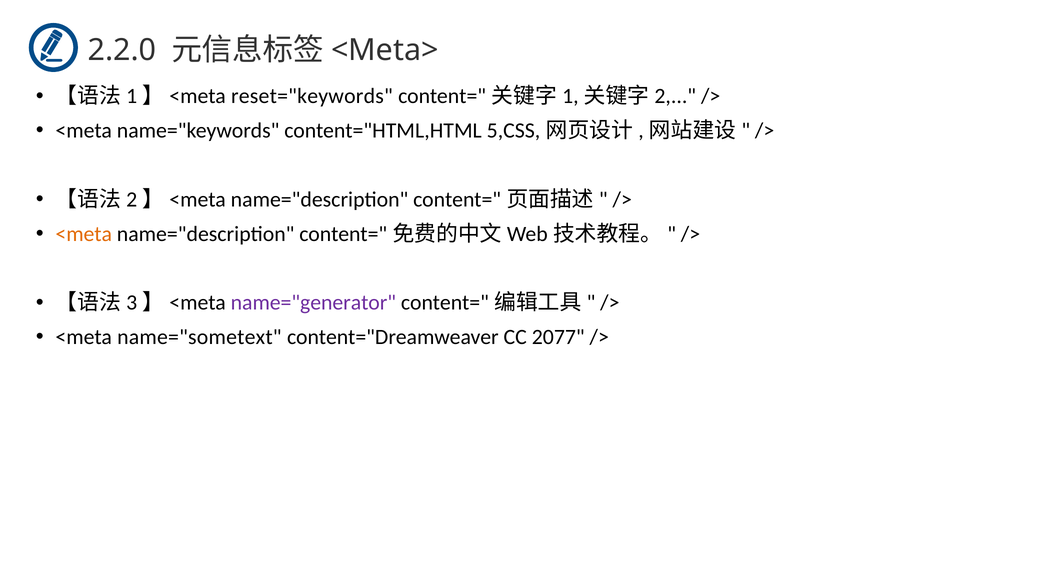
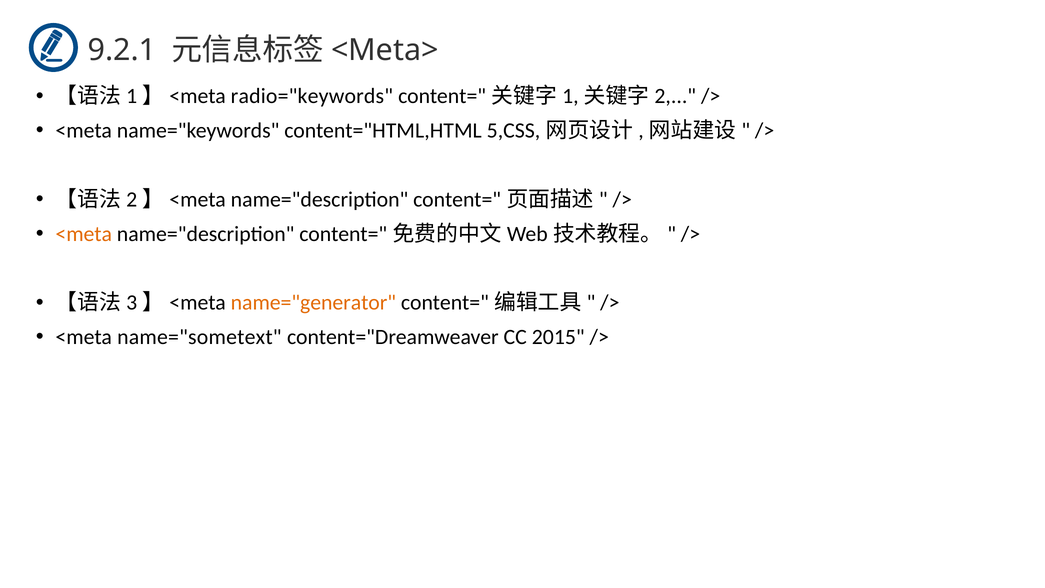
2.2.0: 2.2.0 -> 9.2.1
reset="keywords: reset="keywords -> radio="keywords
name="generator colour: purple -> orange
2077: 2077 -> 2015
